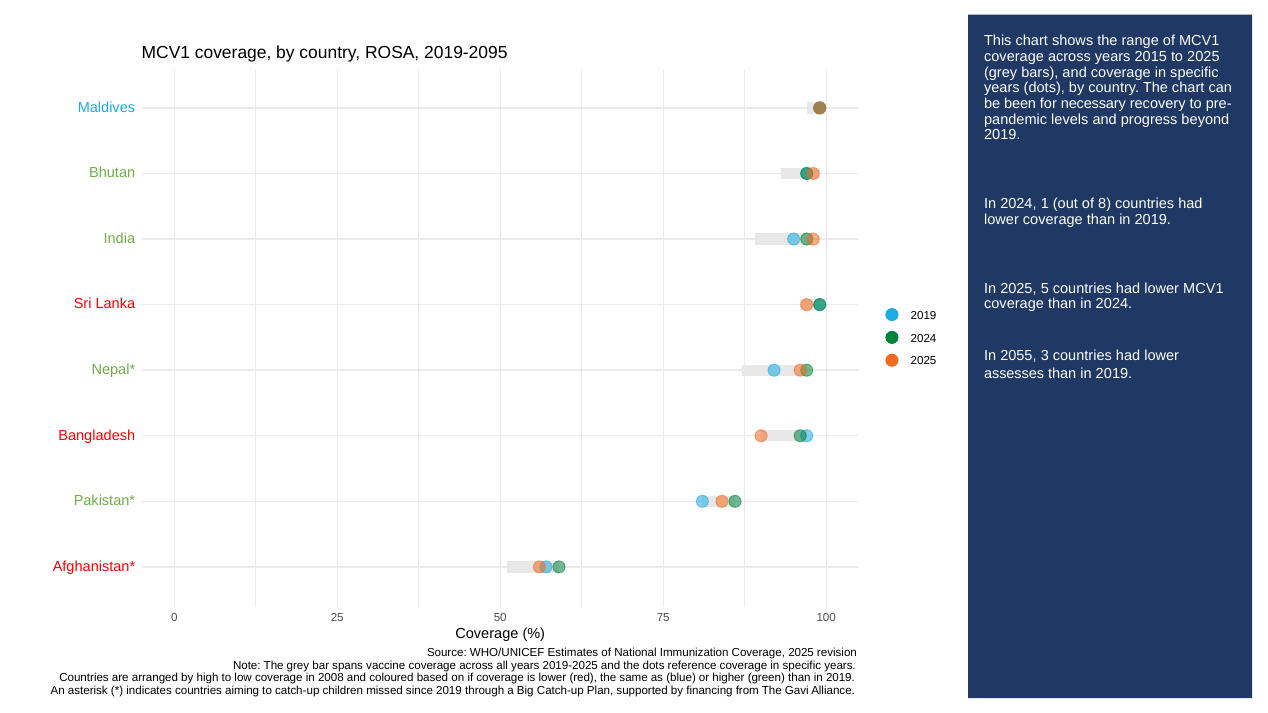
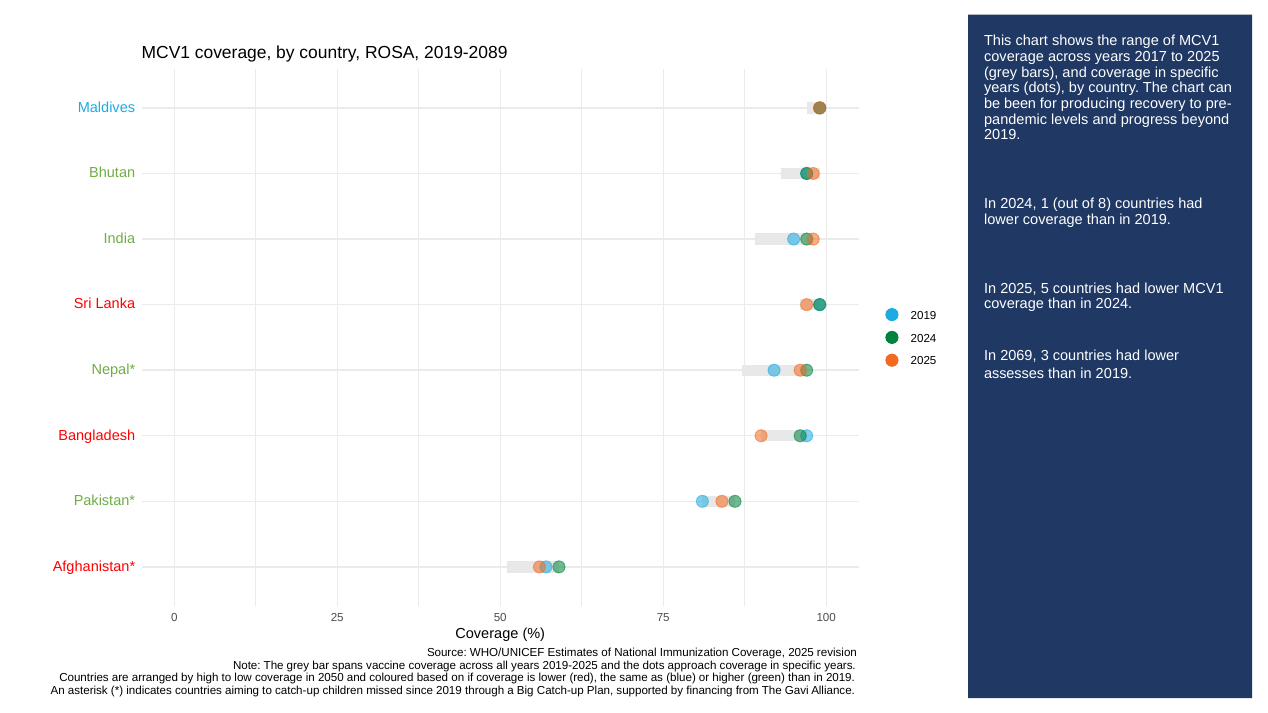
2019-2095: 2019-2095 -> 2019-2089
2015: 2015 -> 2017
necessary: necessary -> producing
2055: 2055 -> 2069
reference: reference -> approach
2008: 2008 -> 2050
